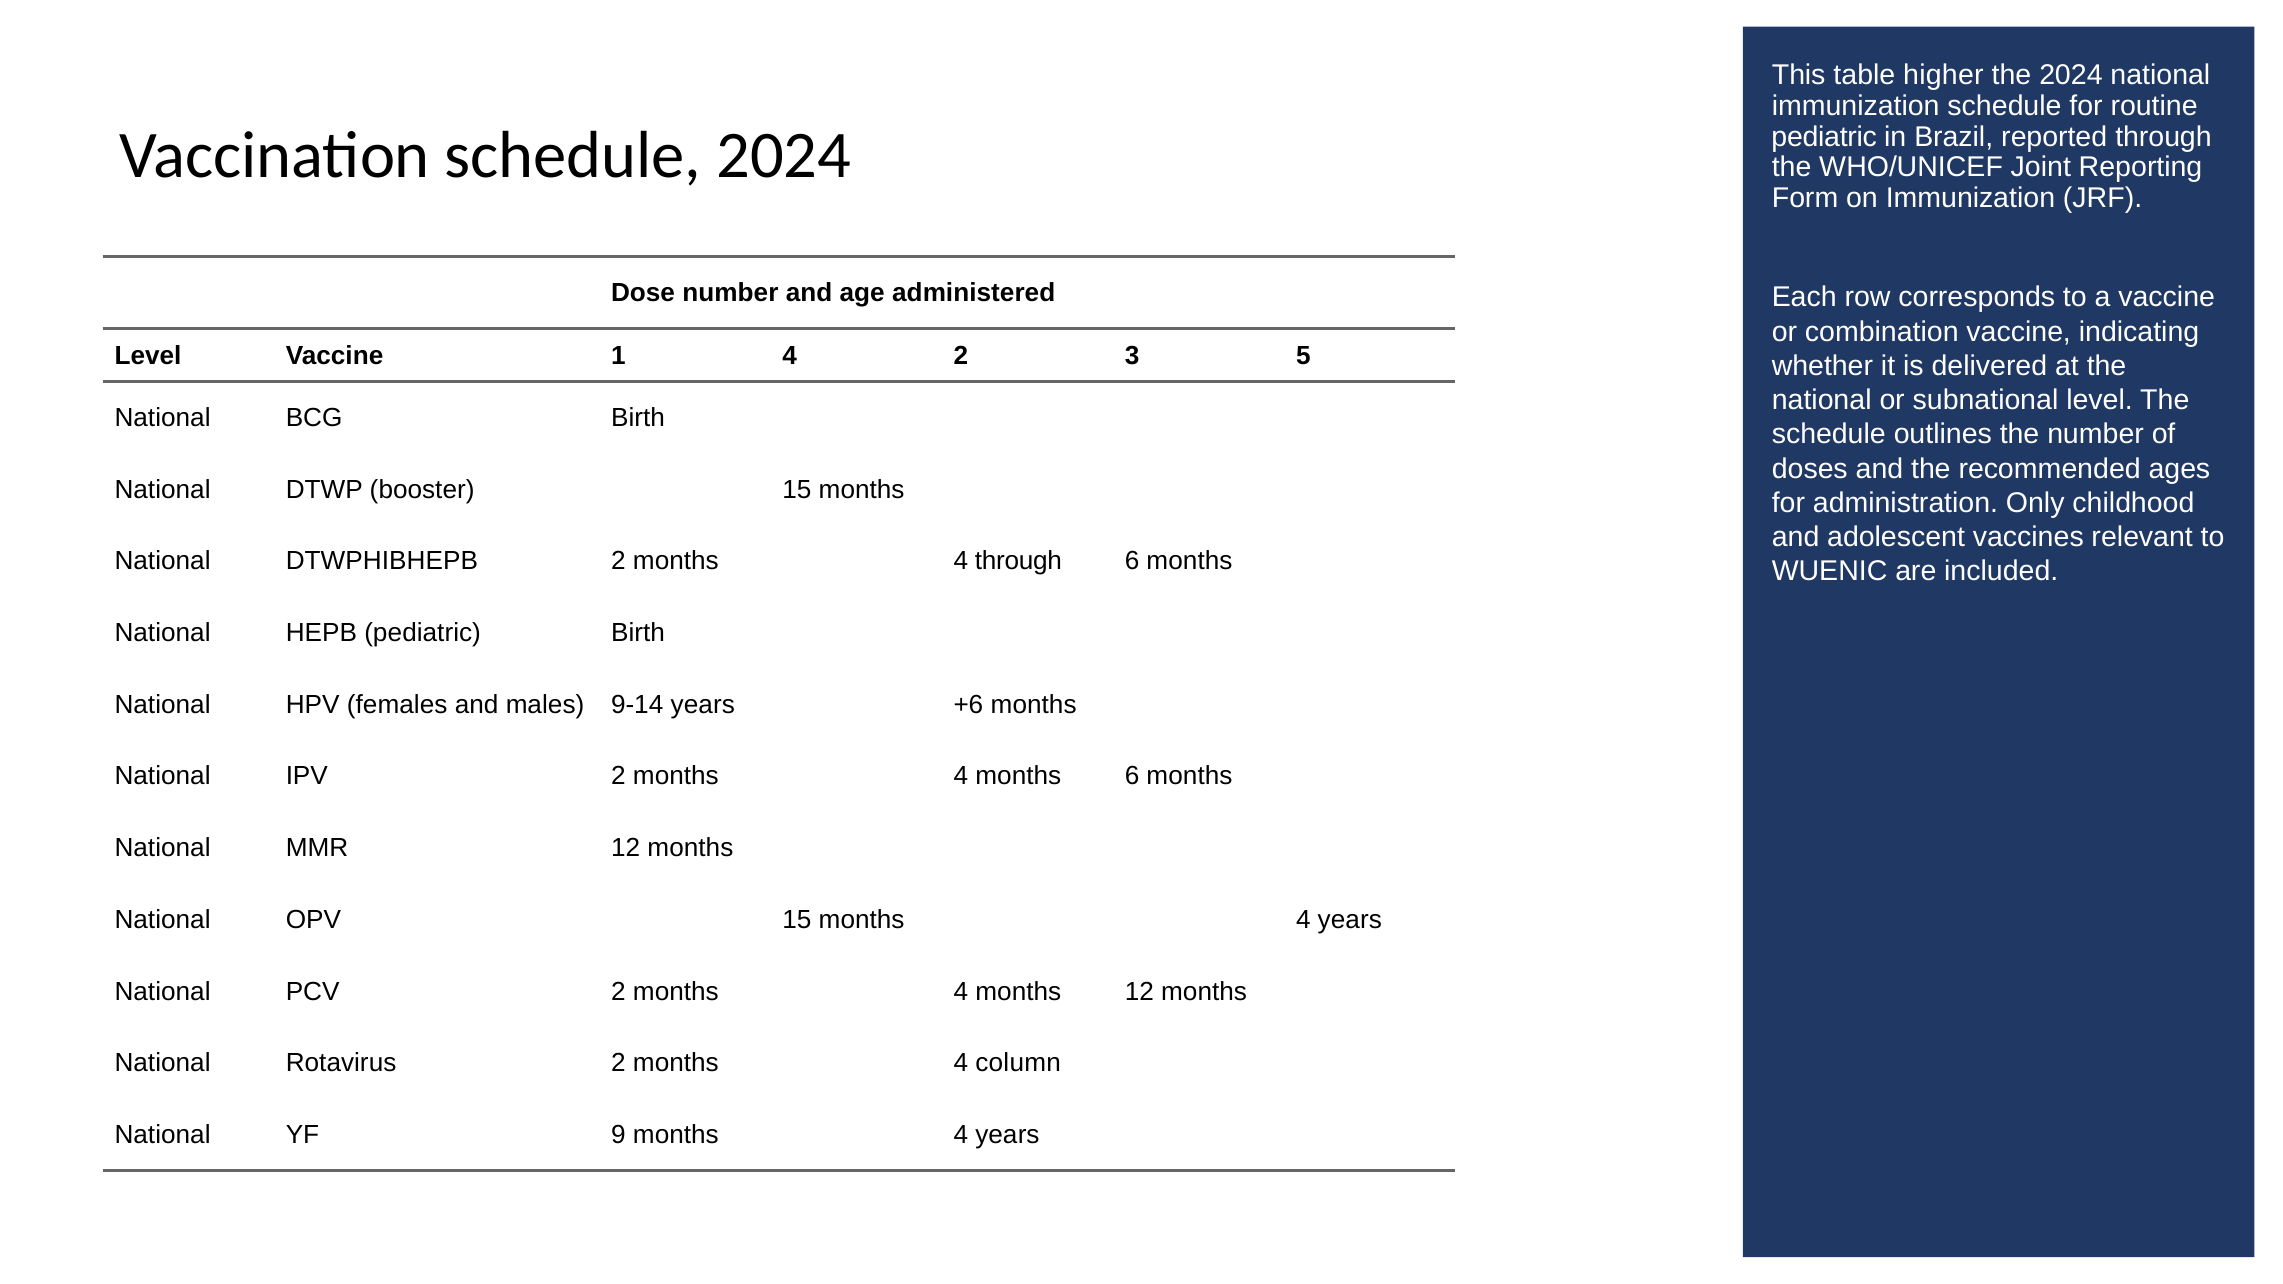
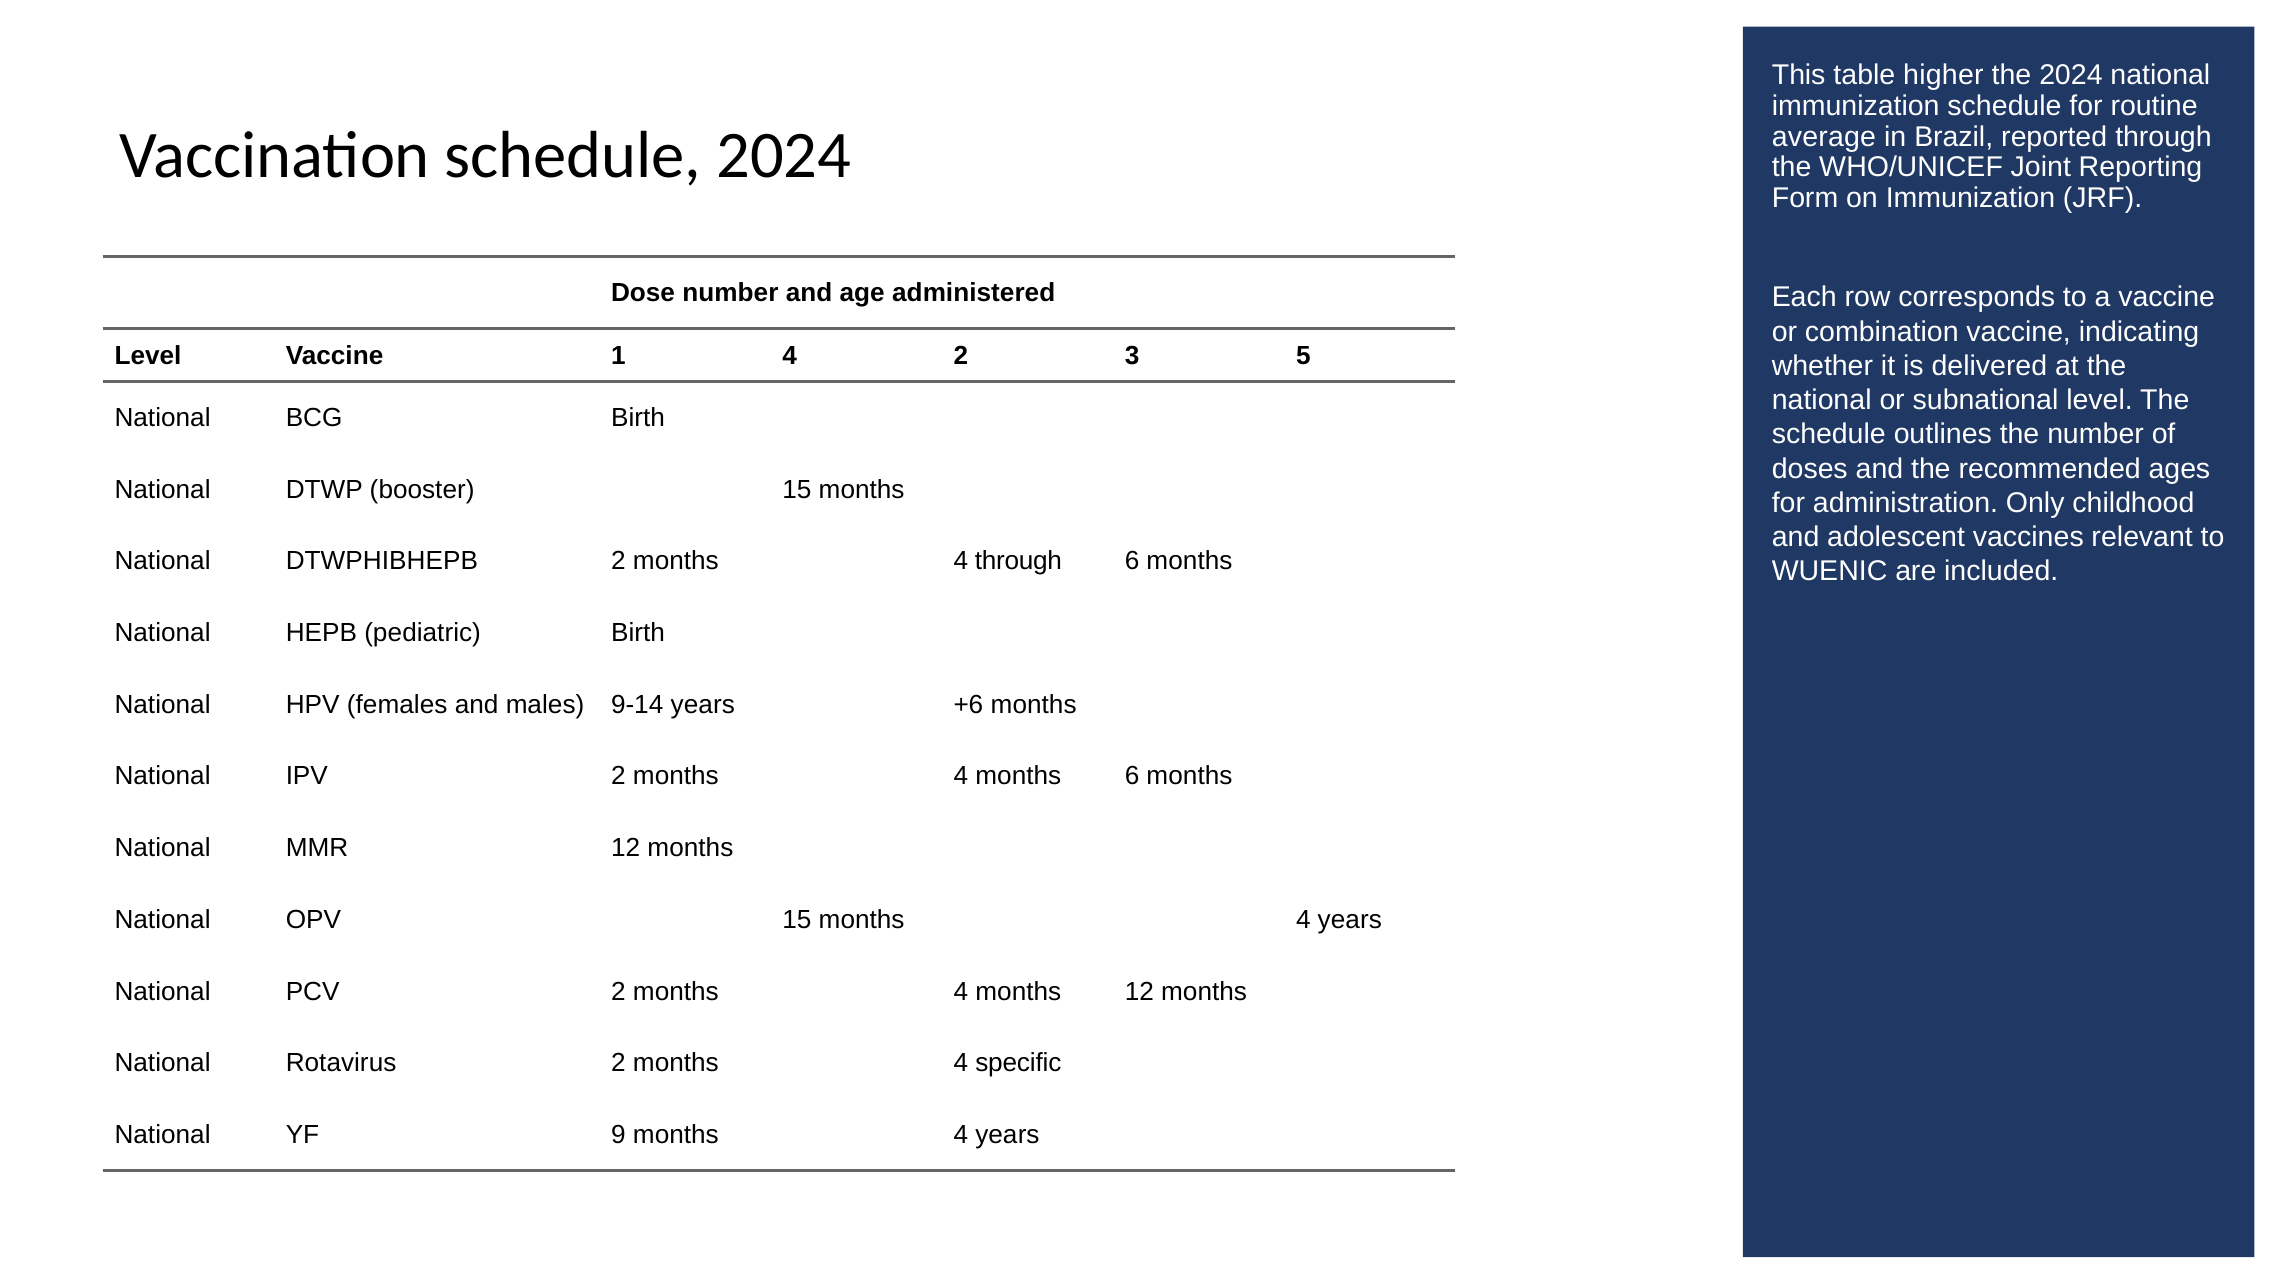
pediatric at (1824, 137): pediatric -> average
column: column -> specific
